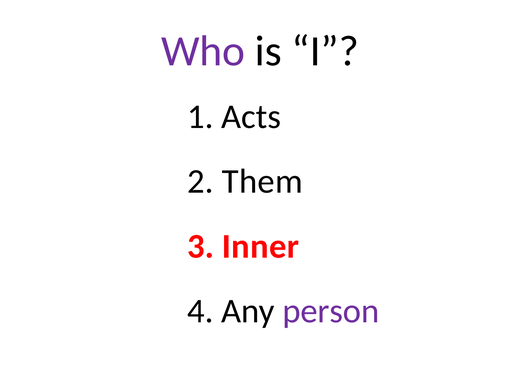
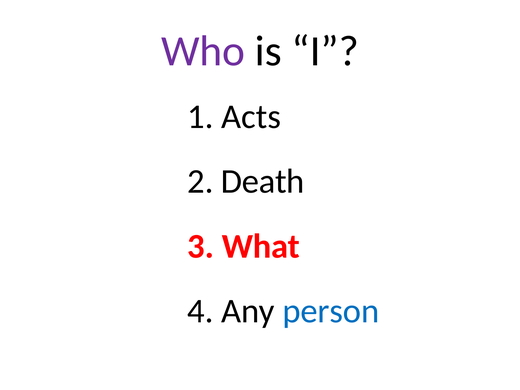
Them: Them -> Death
Inner: Inner -> What
person colour: purple -> blue
